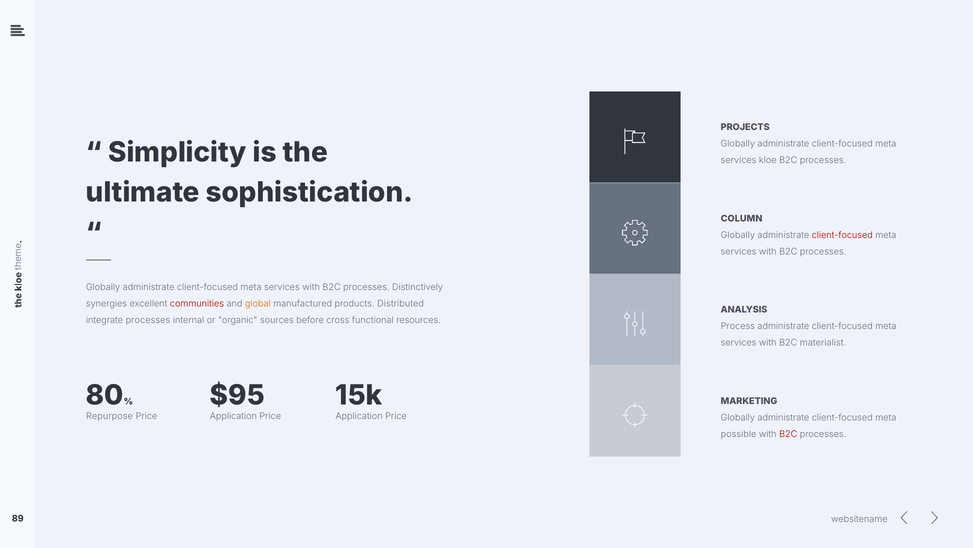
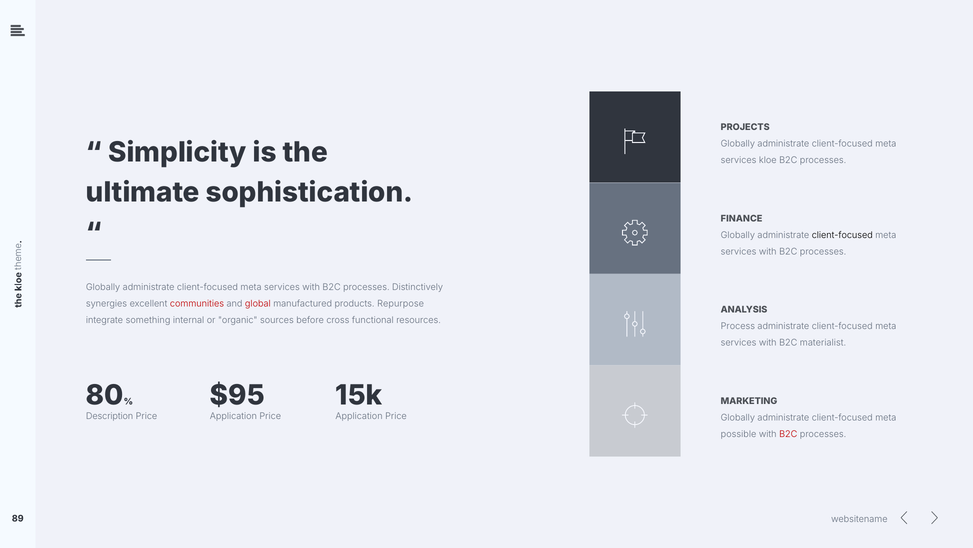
COLUMN: COLUMN -> FINANCE
client-focused at (842, 235) colour: red -> black
global colour: orange -> red
Distributed: Distributed -> Repurpose
integrate processes: processes -> something
Repurpose: Repurpose -> Description
